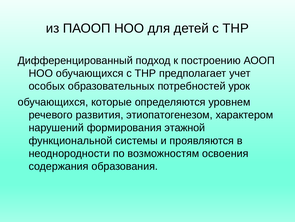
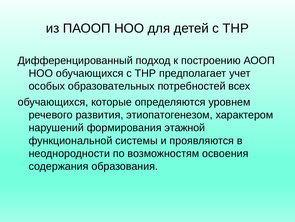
урок: урок -> всех
